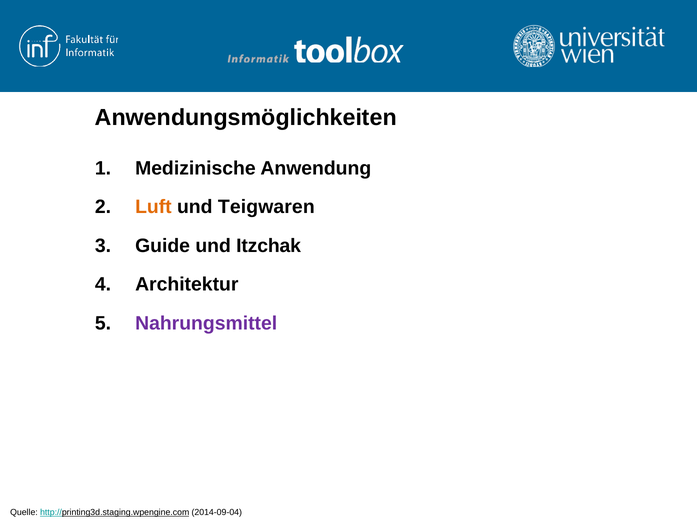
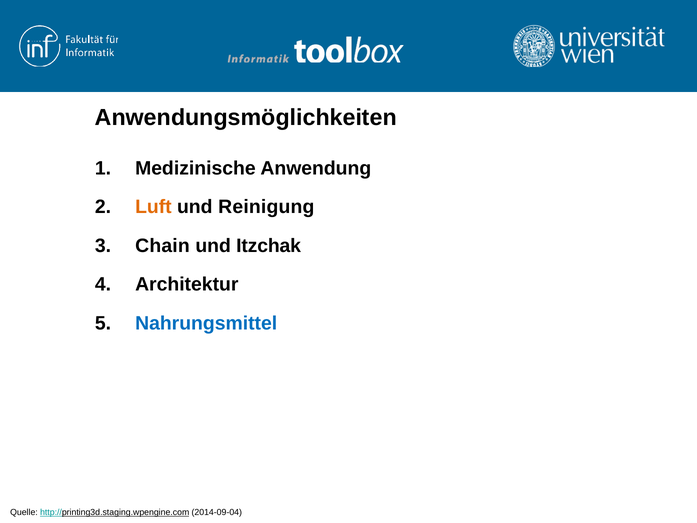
Teigwaren: Teigwaren -> Reinigung
Guide: Guide -> Chain
Nahrungsmittel colour: purple -> blue
